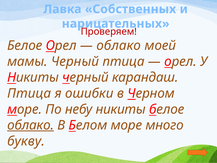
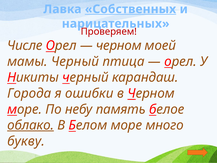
Собственных underline: none -> present
Белое at (25, 46): Белое -> Числе
облако at (119, 46): облако -> черном
Птица at (29, 93): Птица -> Города
небу никиты: никиты -> память
